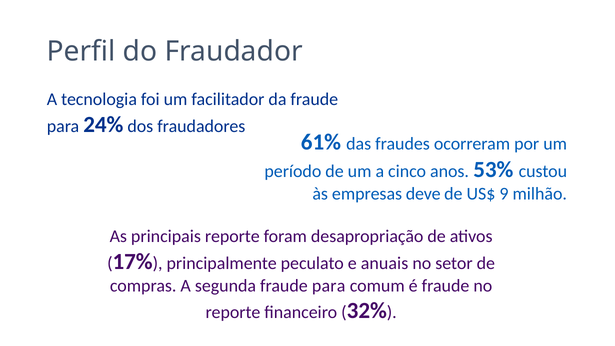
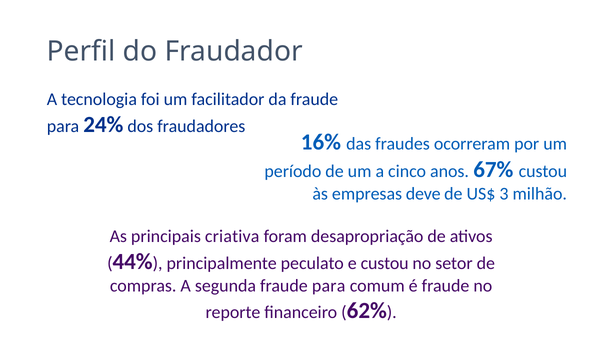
61%: 61% -> 16%
53%: 53% -> 67%
9: 9 -> 3
principais reporte: reporte -> criativa
17%: 17% -> 44%
e anuais: anuais -> custou
32%: 32% -> 62%
